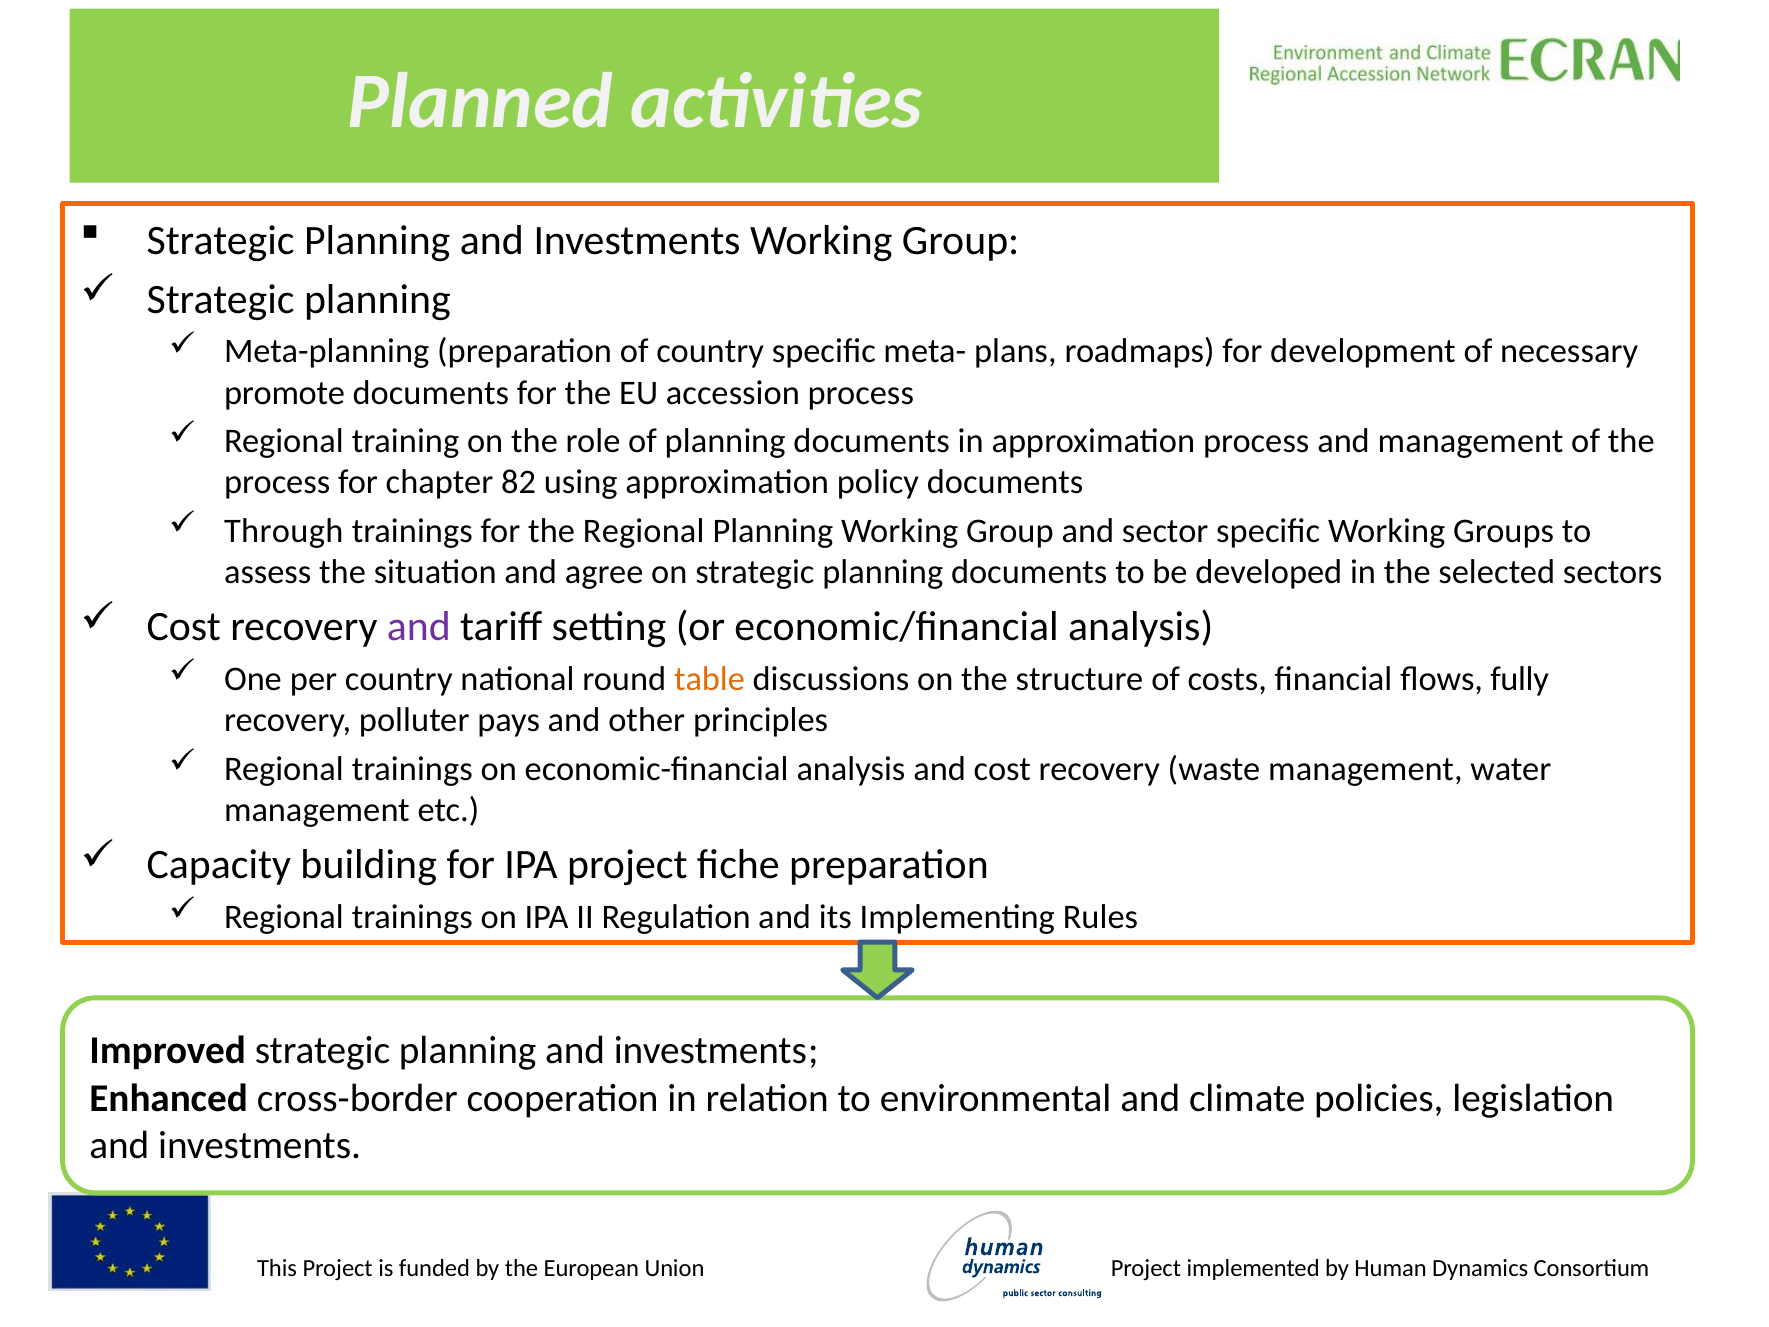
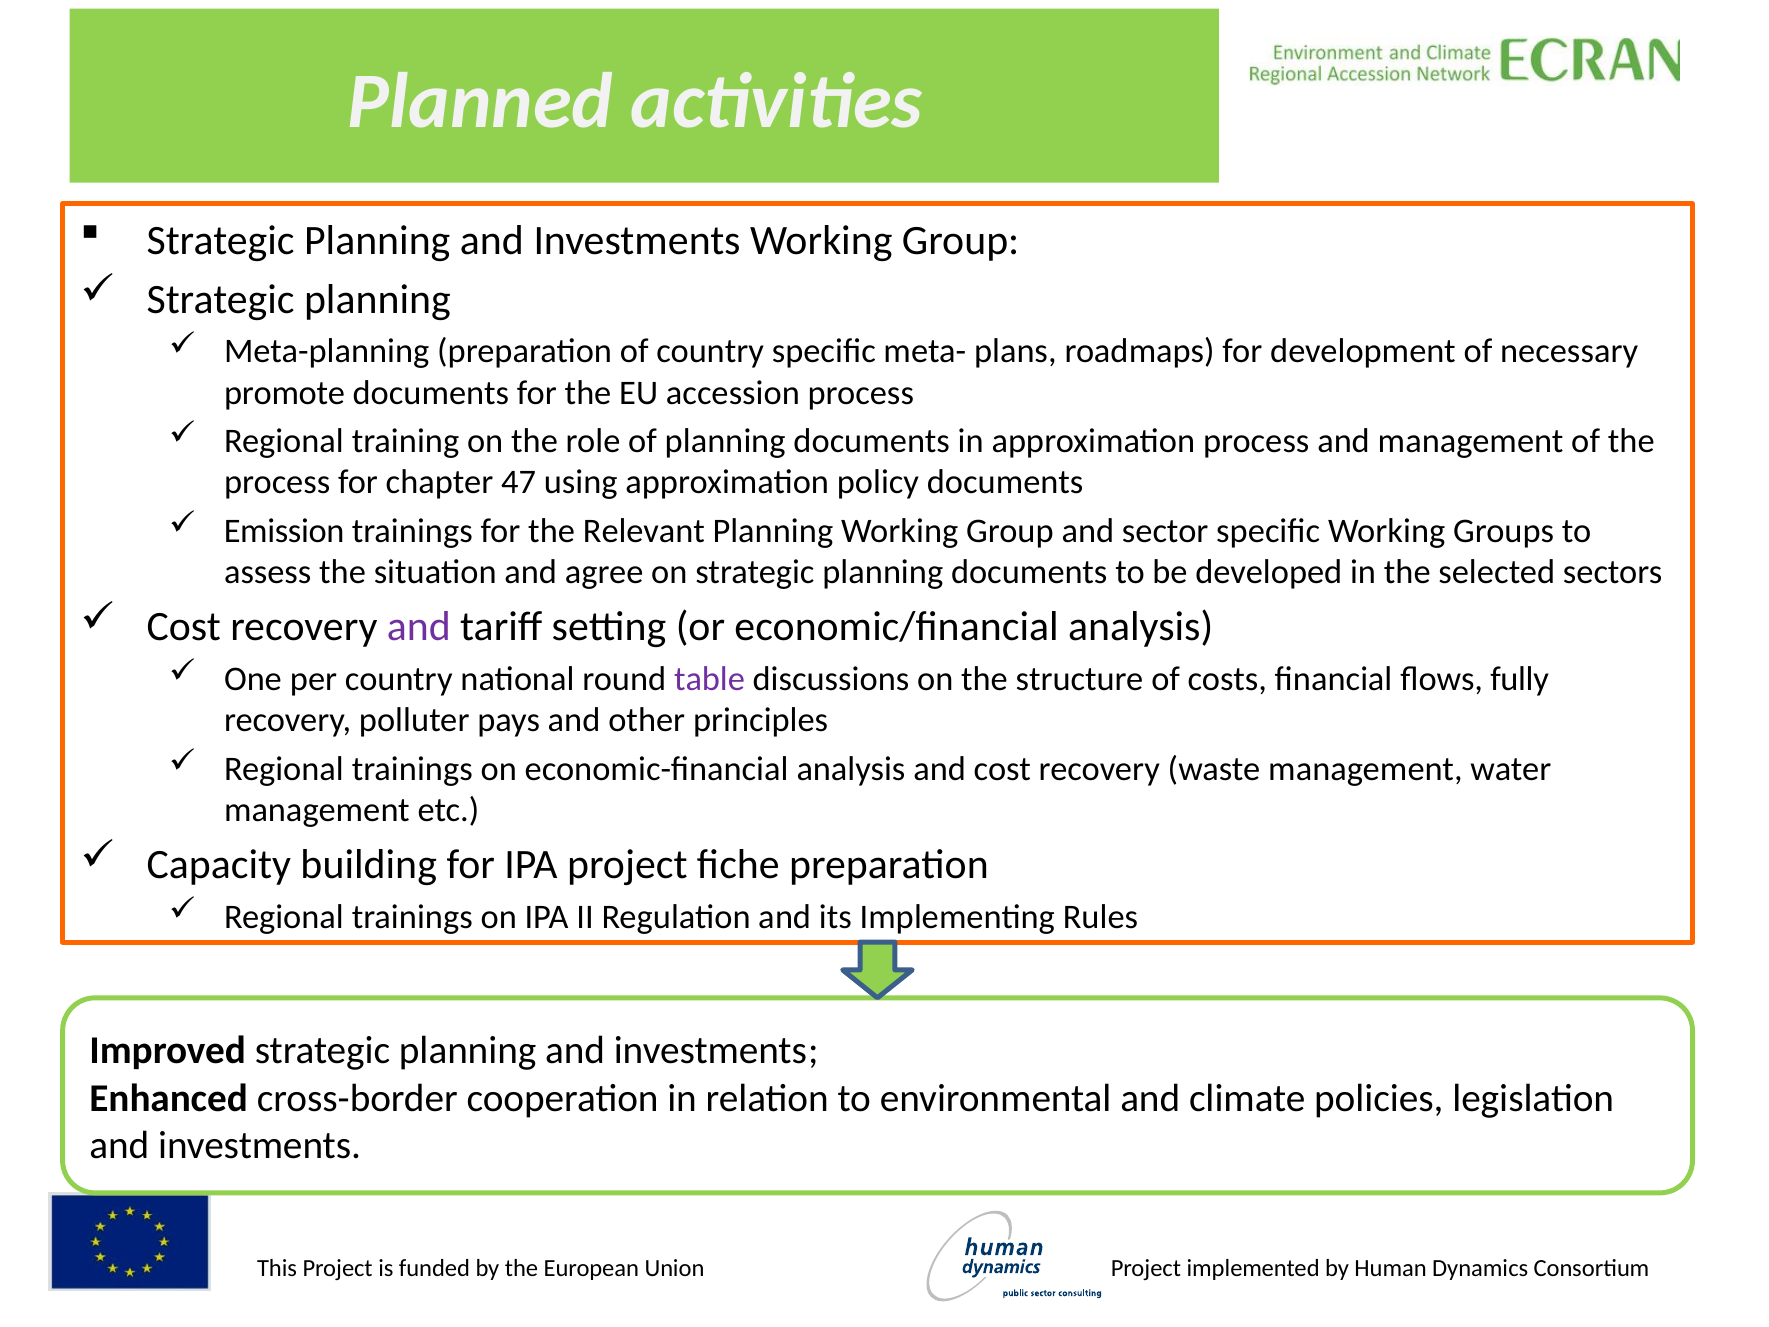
82: 82 -> 47
Through: Through -> Emission
the Regional: Regional -> Relevant
table colour: orange -> purple
